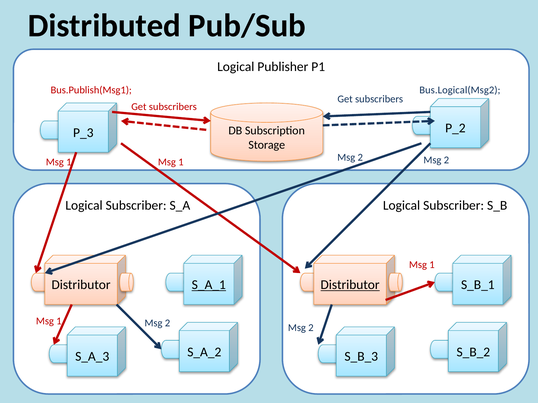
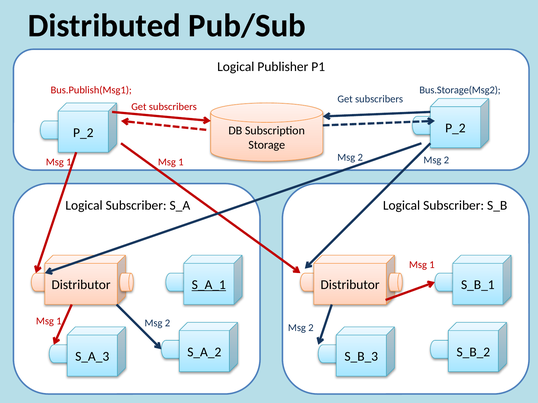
Bus.Logical(Msg2: Bus.Logical(Msg2 -> Bus.Storage(Msg2
P_3 at (83, 133): P_3 -> P_2
Distributor at (350, 285) underline: present -> none
